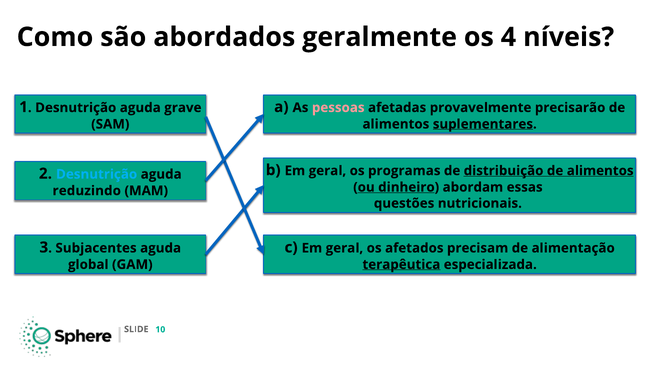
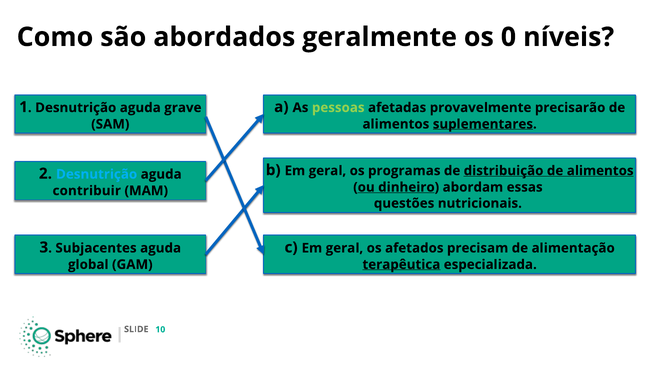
4: 4 -> 0
pessoas colour: pink -> light green
reduzindo: reduzindo -> contribuir
